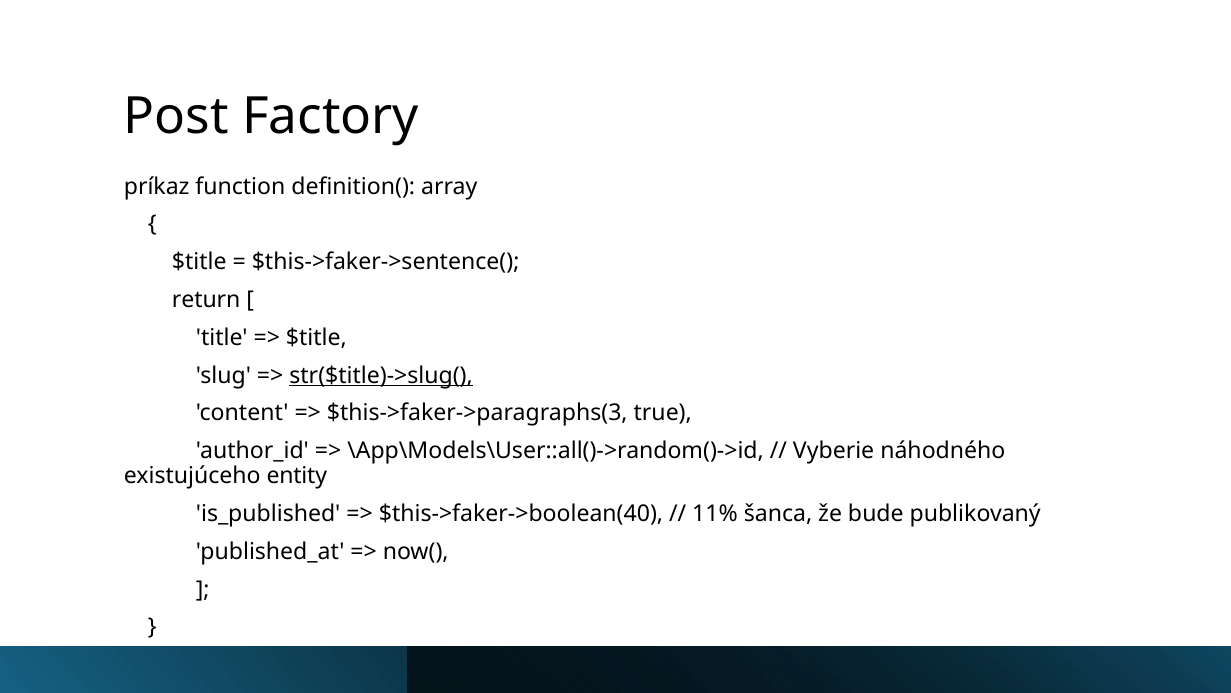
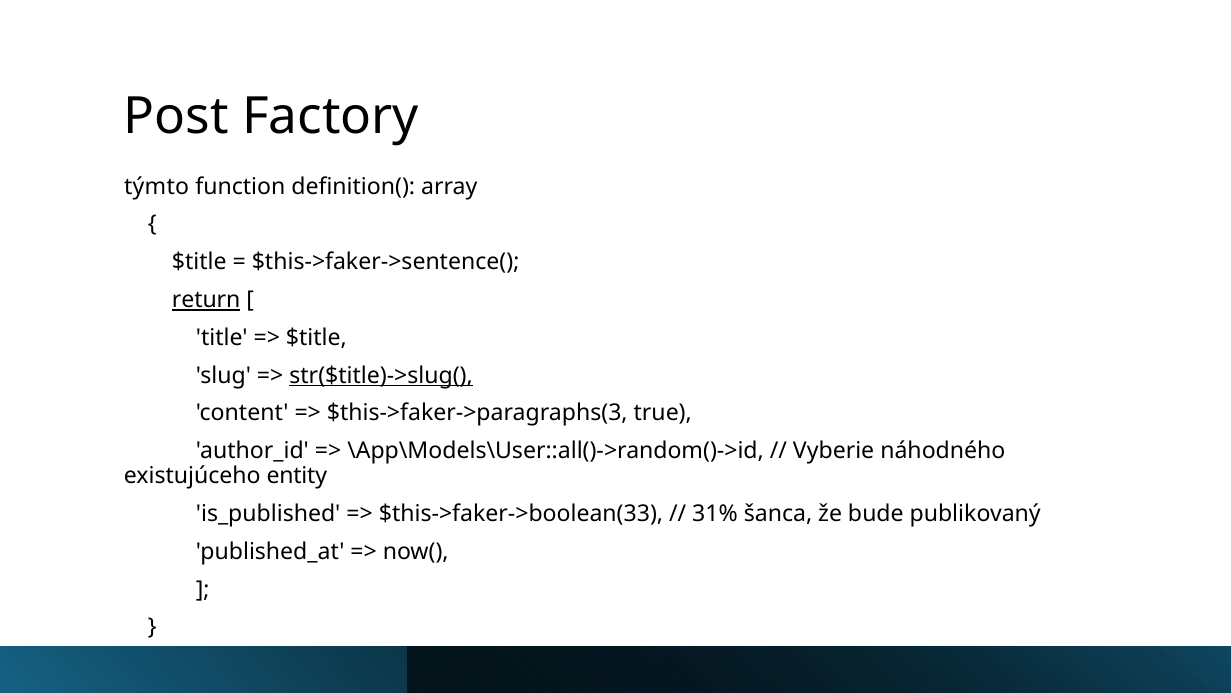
príkaz: príkaz -> týmto
return underline: none -> present
$this->faker->boolean(40: $this->faker->boolean(40 -> $this->faker->boolean(33
11%: 11% -> 31%
